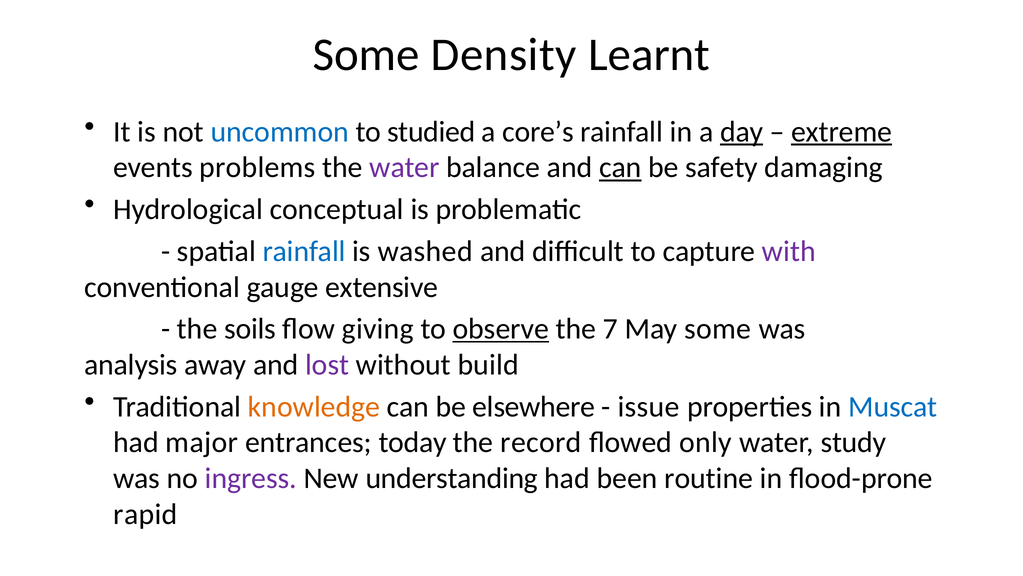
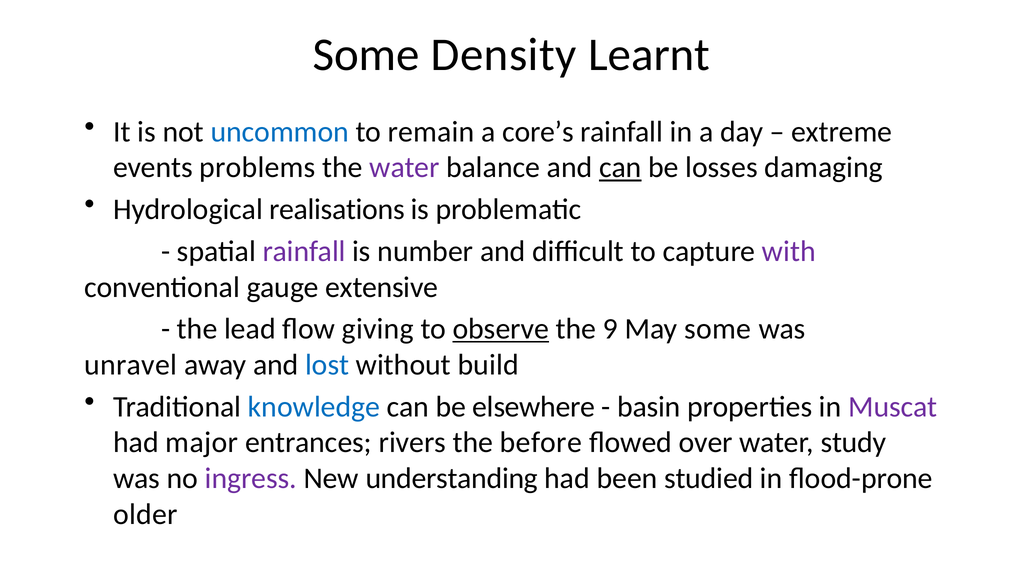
studied: studied -> remain
day underline: present -> none
extreme underline: present -> none
safety: safety -> losses
conceptual: conceptual -> realisations
rainfall at (304, 251) colour: blue -> purple
washed: washed -> number
soils: soils -> lead
7: 7 -> 9
analysis: analysis -> unravel
lost colour: purple -> blue
knowledge colour: orange -> blue
issue: issue -> basin
Muscat colour: blue -> purple
today: today -> rivers
record: record -> before
only: only -> over
routine: routine -> studied
rapid: rapid -> older
